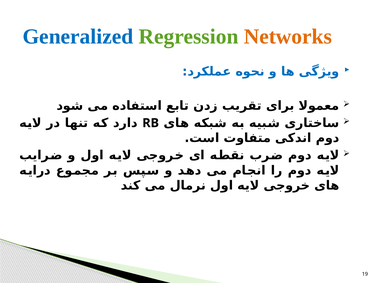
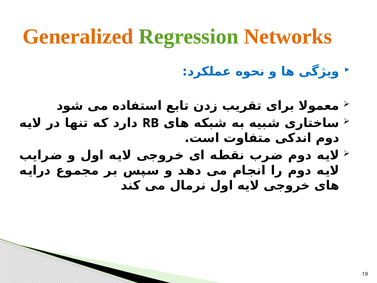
Generalized colour: blue -> orange
